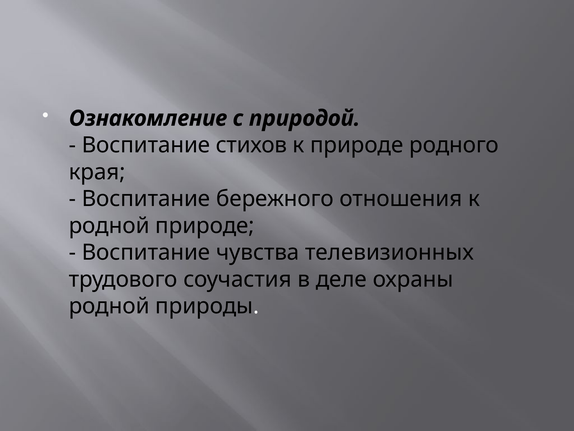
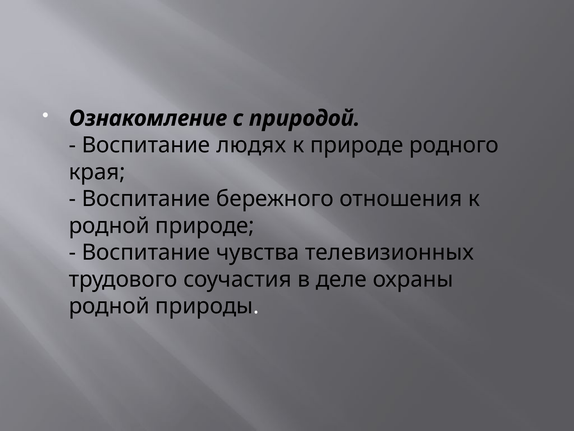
стихов: стихов -> людях
